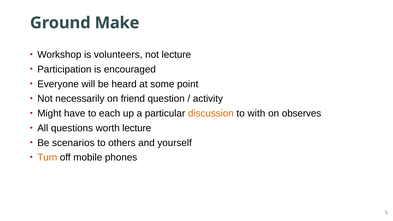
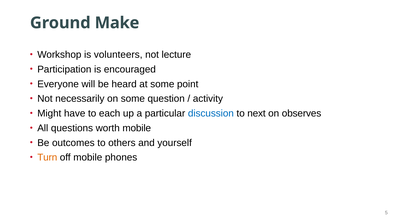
on friend: friend -> some
discussion colour: orange -> blue
with: with -> next
worth lecture: lecture -> mobile
scenarios: scenarios -> outcomes
